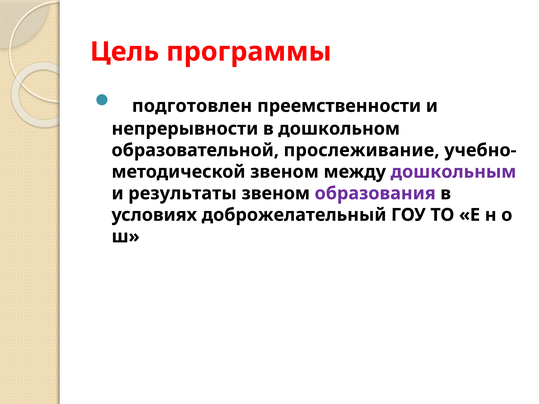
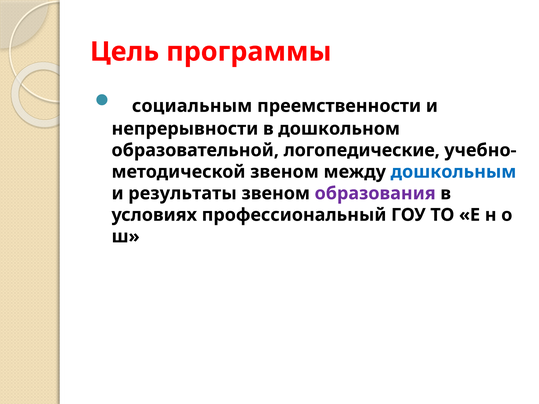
подготовлен: подготовлен -> социальным
прослеживание: прослеживание -> логопедические
дошкольным colour: purple -> blue
доброжелательный: доброжелательный -> профессиональный
